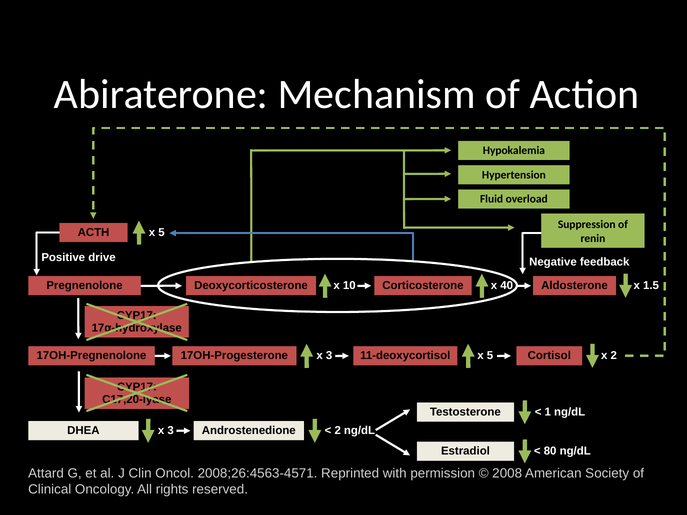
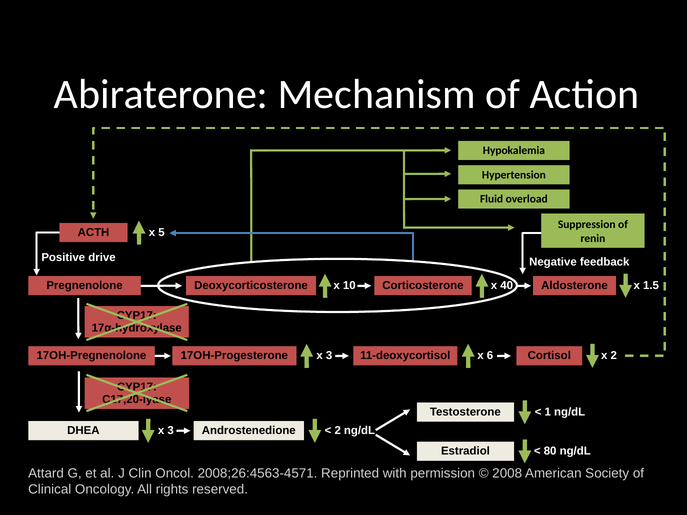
5 at (490, 356): 5 -> 6
